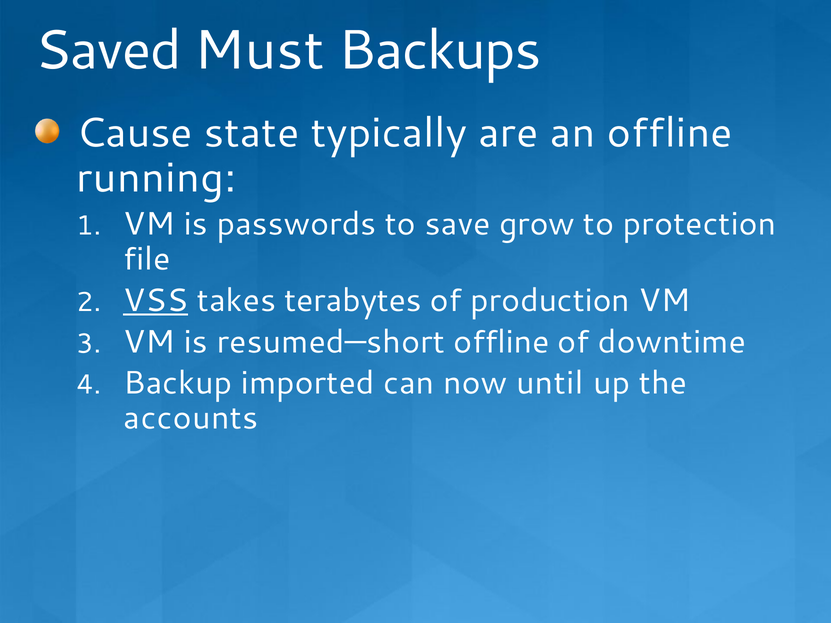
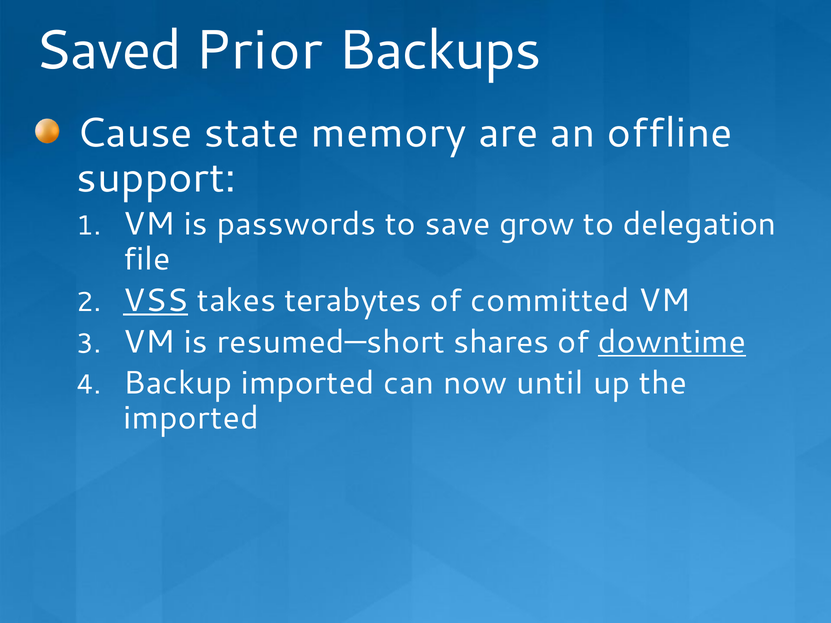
Must: Must -> Prior
typically: typically -> memory
running: running -> support
protection: protection -> delegation
production: production -> committed
resumed—short offline: offline -> shares
downtime underline: none -> present
accounts at (191, 418): accounts -> imported
